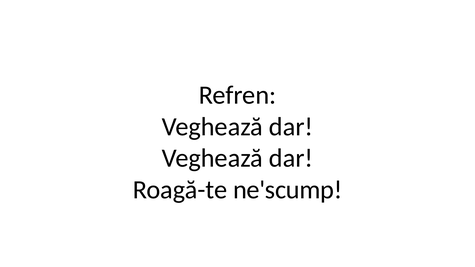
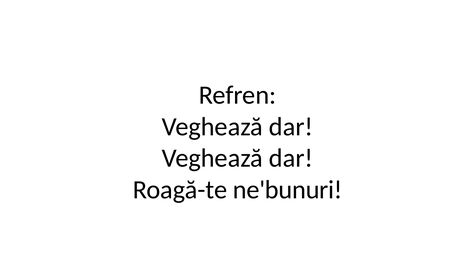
ne'scump: ne'scump -> ne'bunuri
